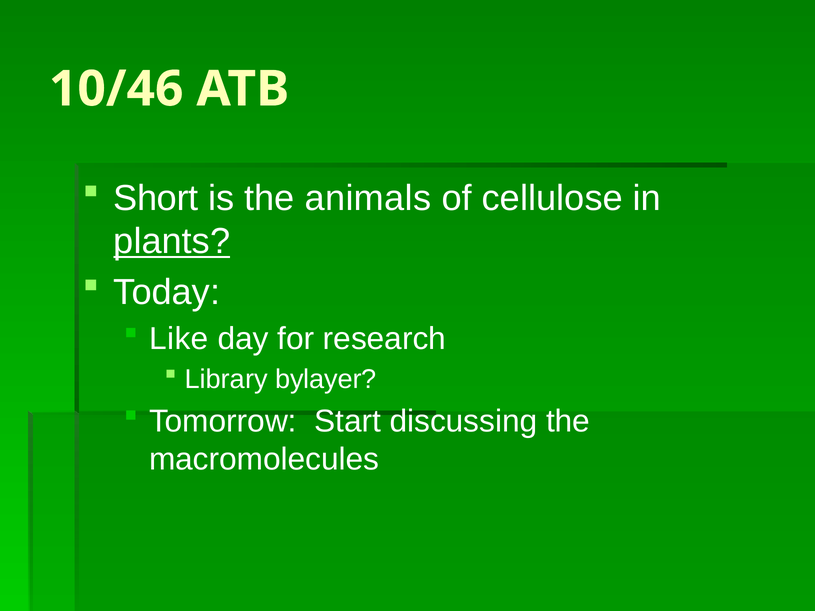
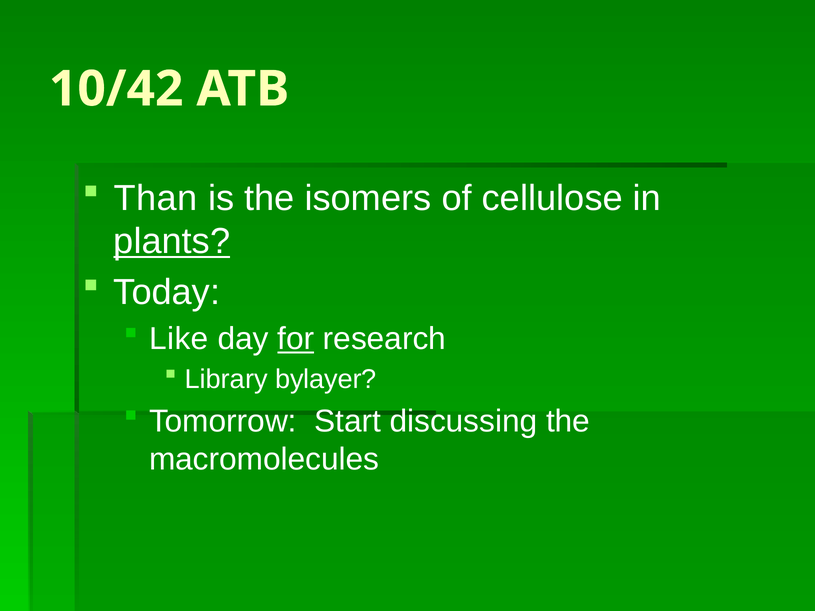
10/46: 10/46 -> 10/42
Short: Short -> Than
animals: animals -> isomers
for underline: none -> present
